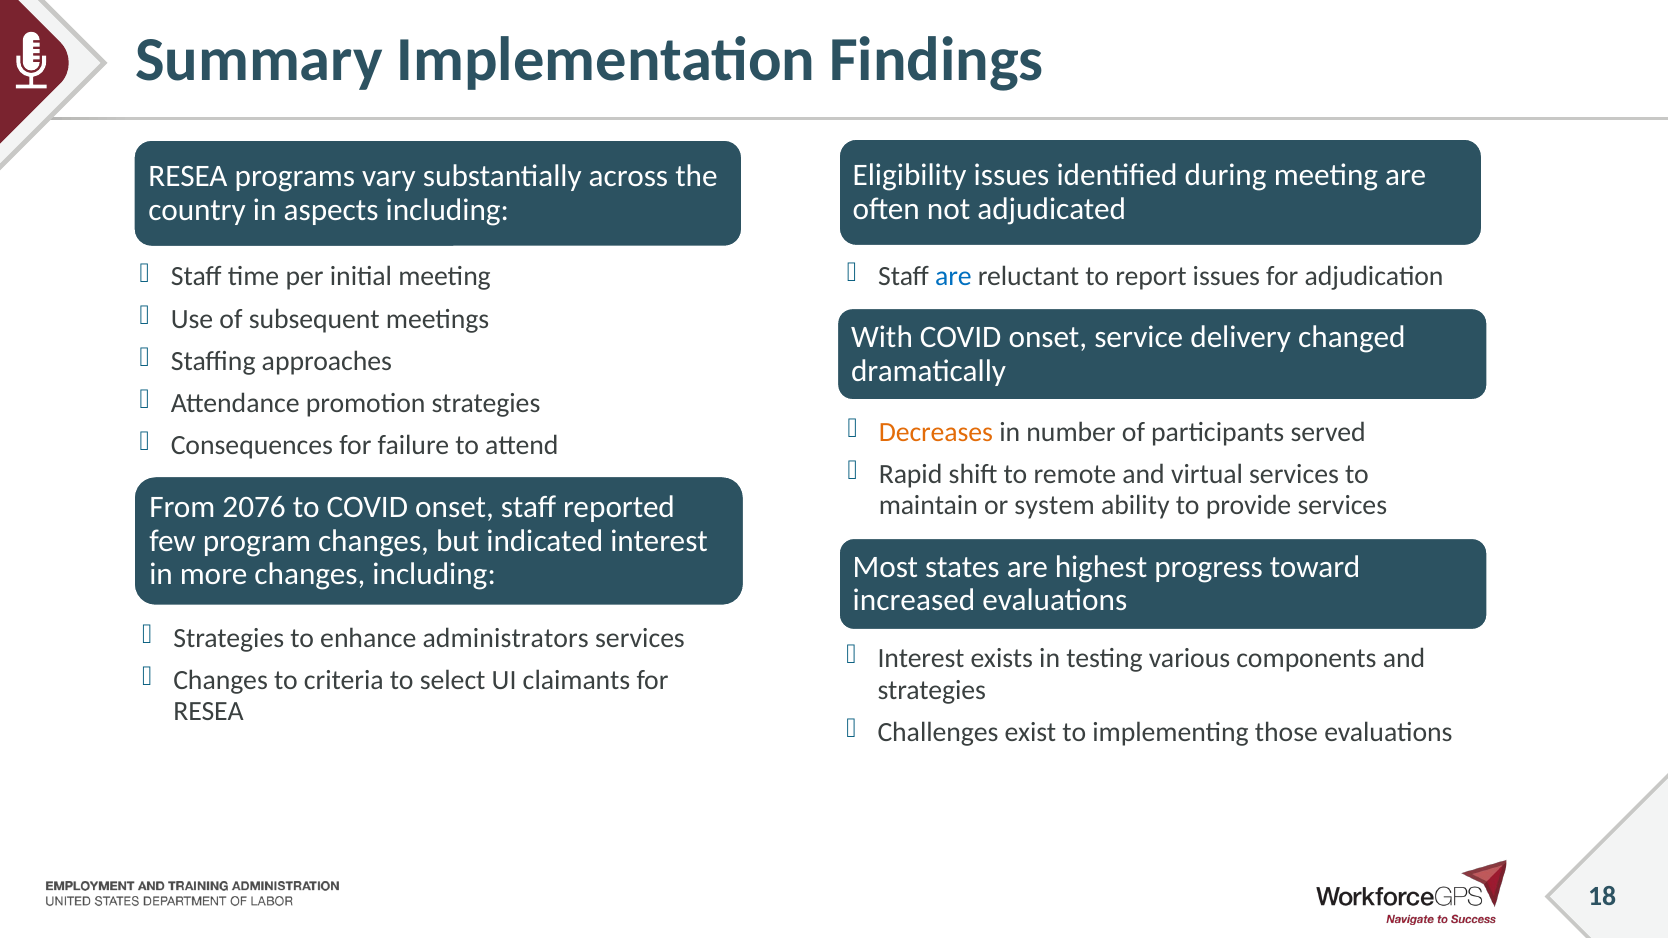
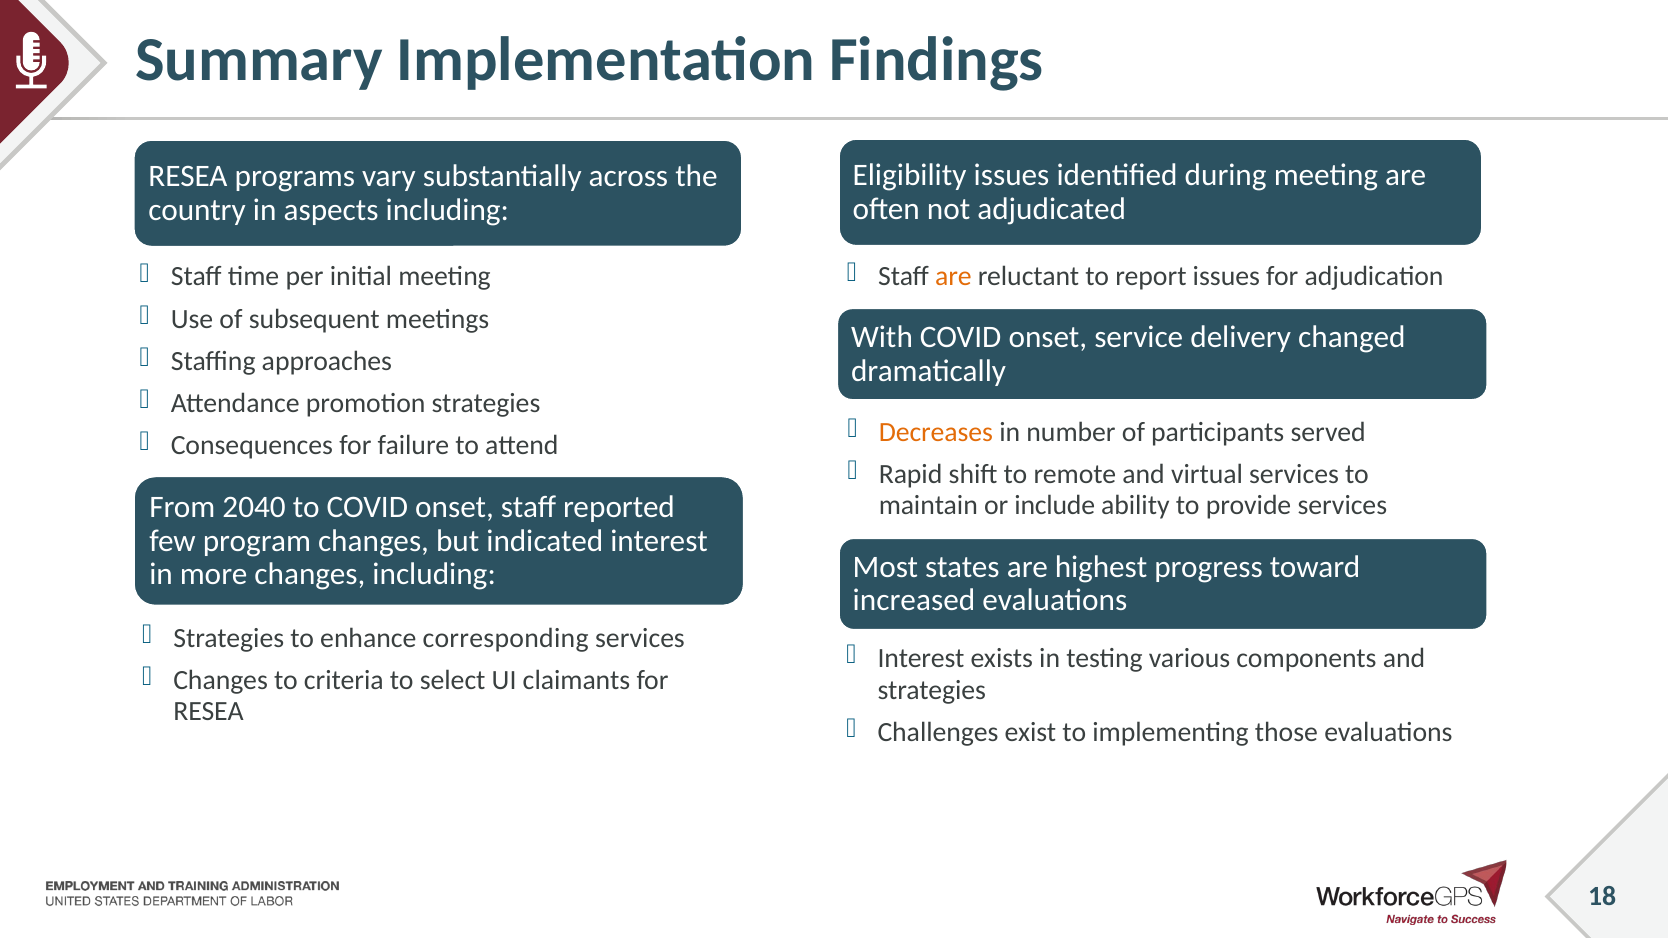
are at (953, 276) colour: blue -> orange
2076: 2076 -> 2040
system: system -> include
administrators: administrators -> corresponding
